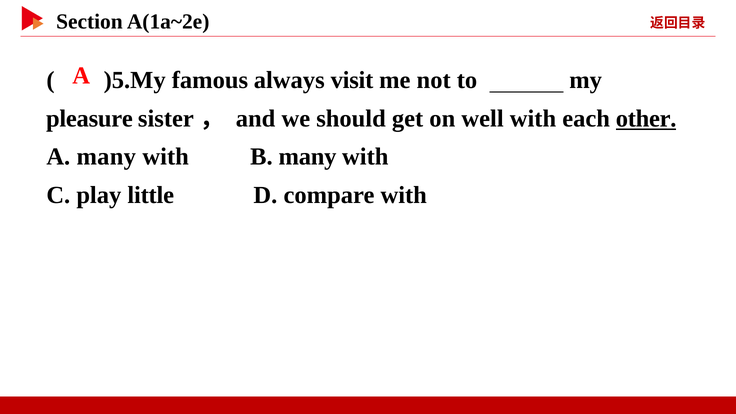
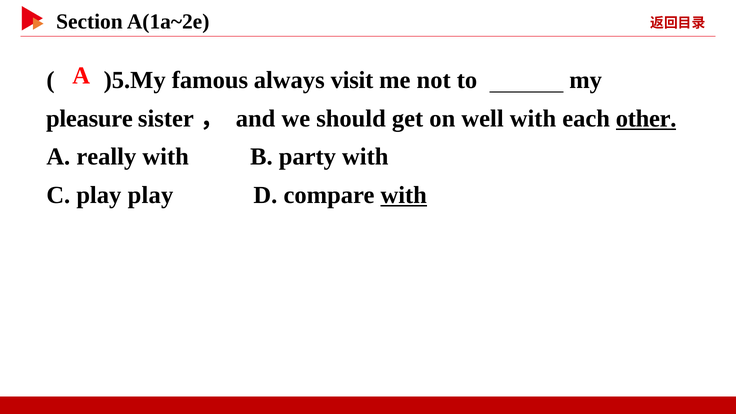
A many: many -> really
B many: many -> party
play little: little -> play
with at (404, 195) underline: none -> present
